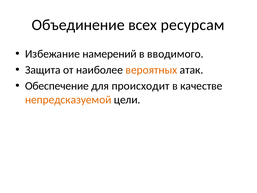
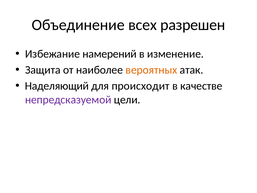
ресурсам: ресурсам -> разрешен
вводимого: вводимого -> изменение
Обеспечение: Обеспечение -> Наделяющий
непредсказуемой colour: orange -> purple
